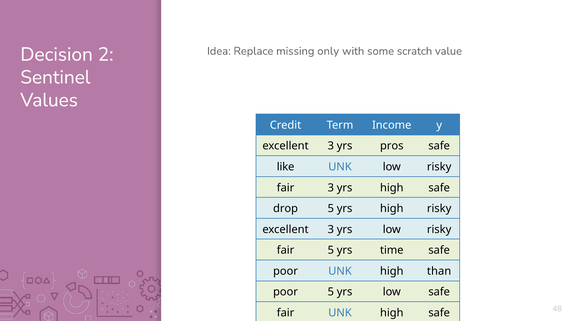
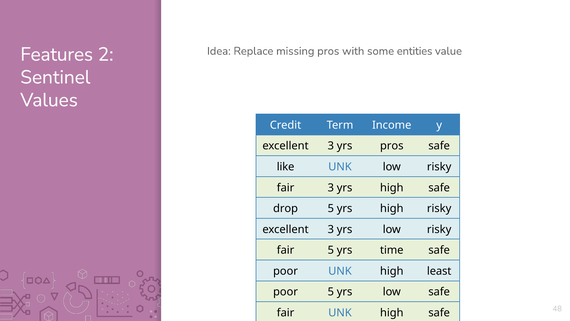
missing only: only -> pros
scratch: scratch -> entities
Decision: Decision -> Features
than: than -> least
